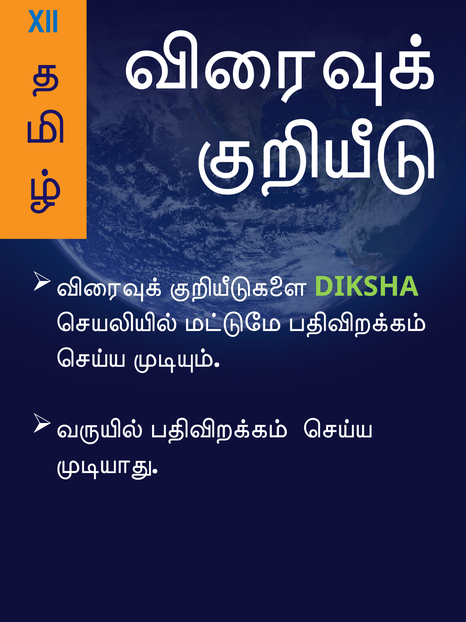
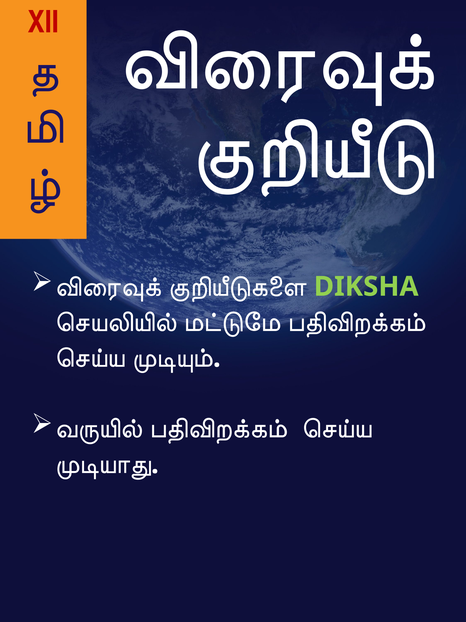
XII colour: blue -> red
